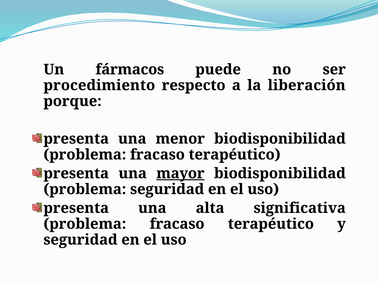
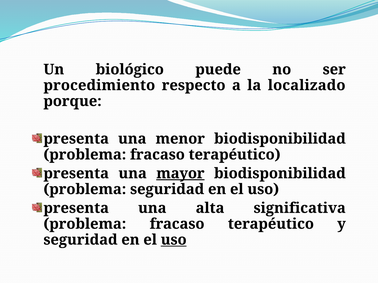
fármacos: fármacos -> biológico
liberación: liberación -> localizado
uso at (174, 240) underline: none -> present
